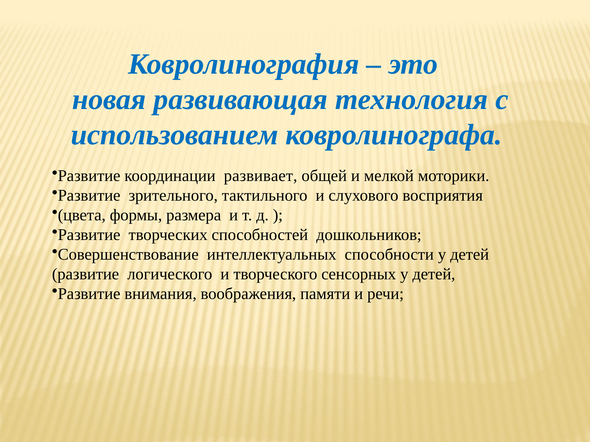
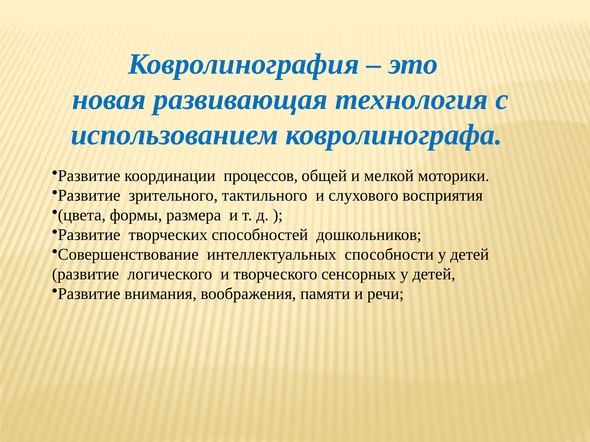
развивает: развивает -> процессов
